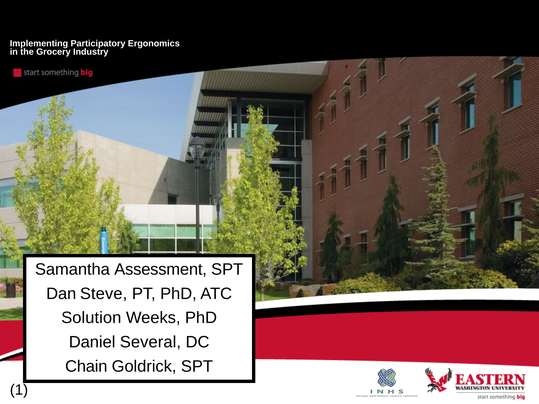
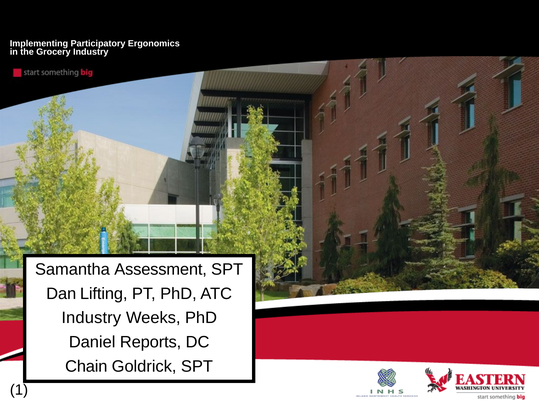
Steve: Steve -> Lifting
Solution at (91, 318): Solution -> Industry
Several: Several -> Reports
